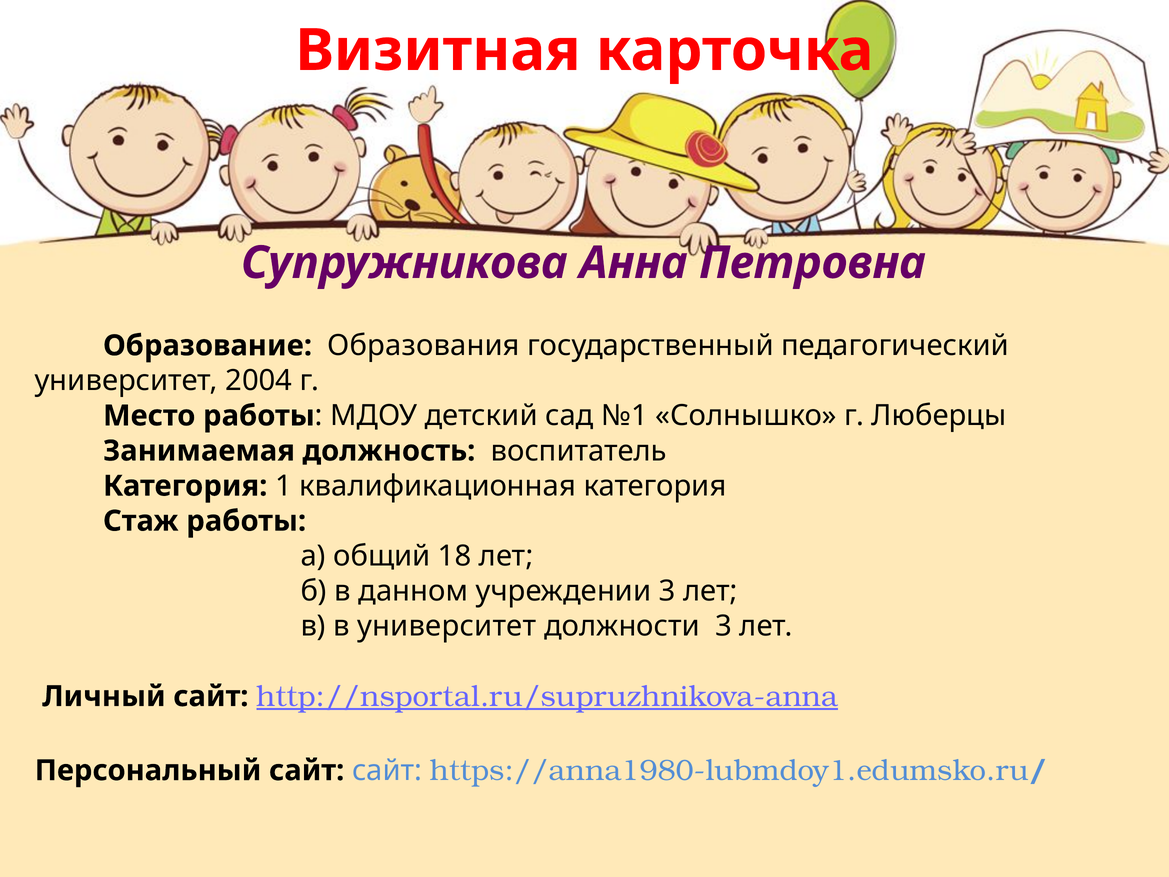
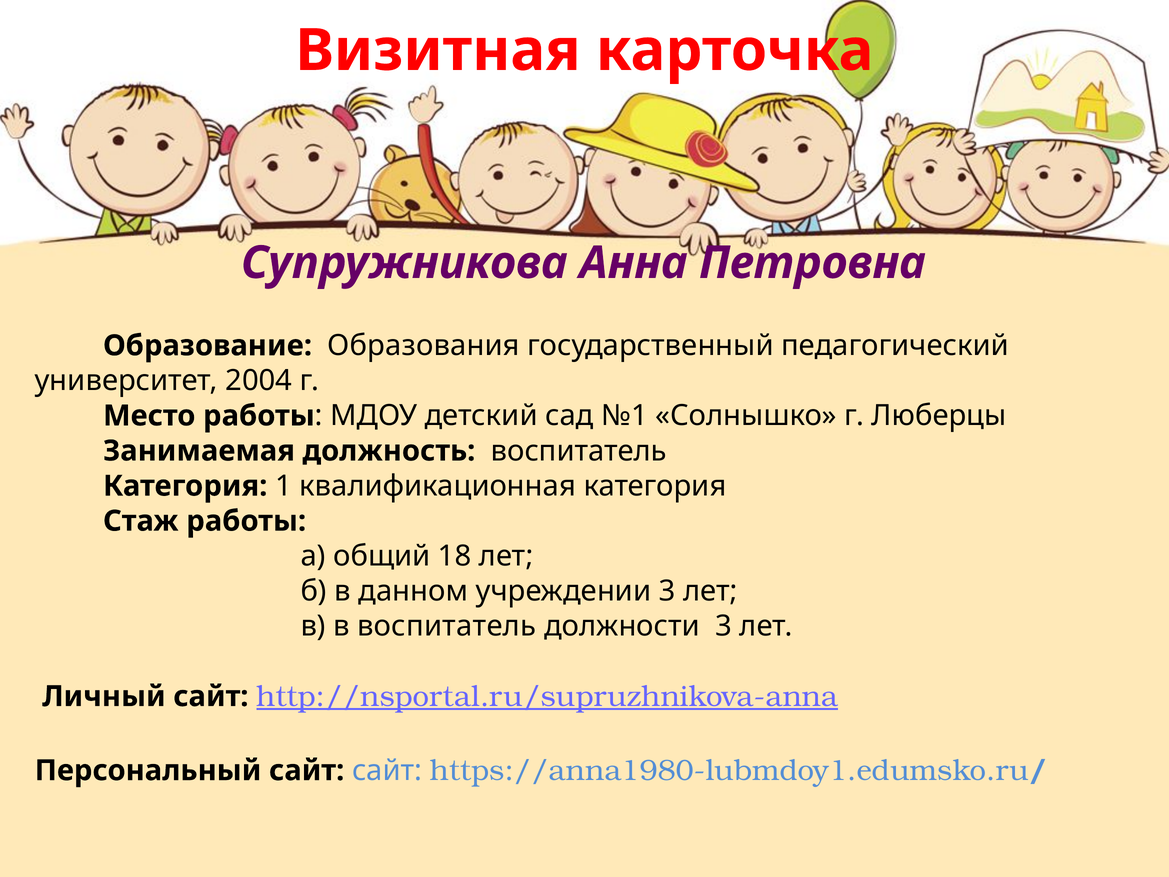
в университет: университет -> воспитатель
